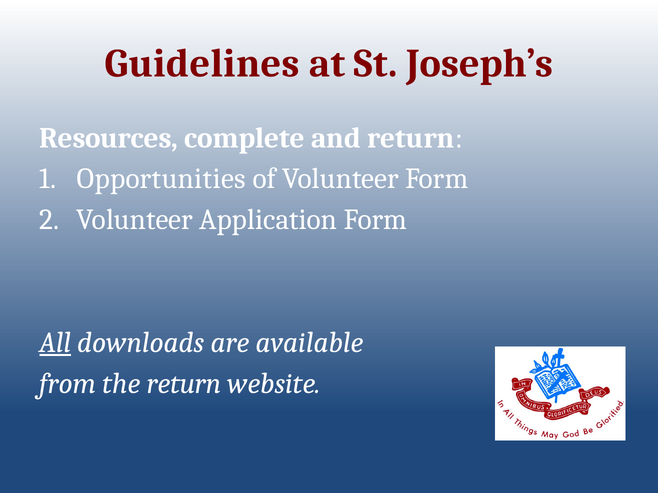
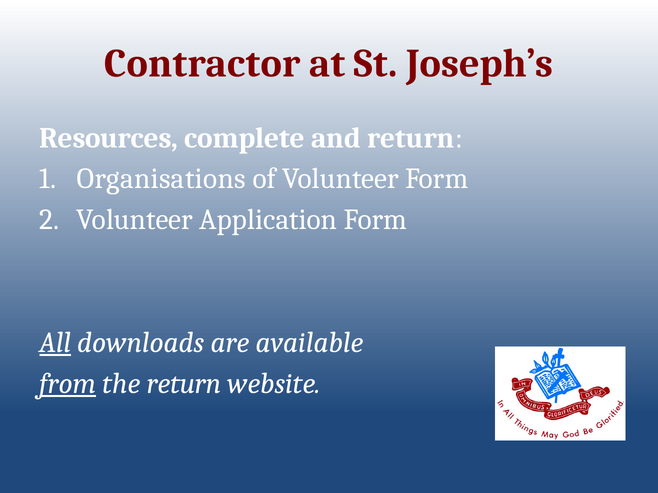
Guidelines: Guidelines -> Contractor
Opportunities: Opportunities -> Organisations
from underline: none -> present
